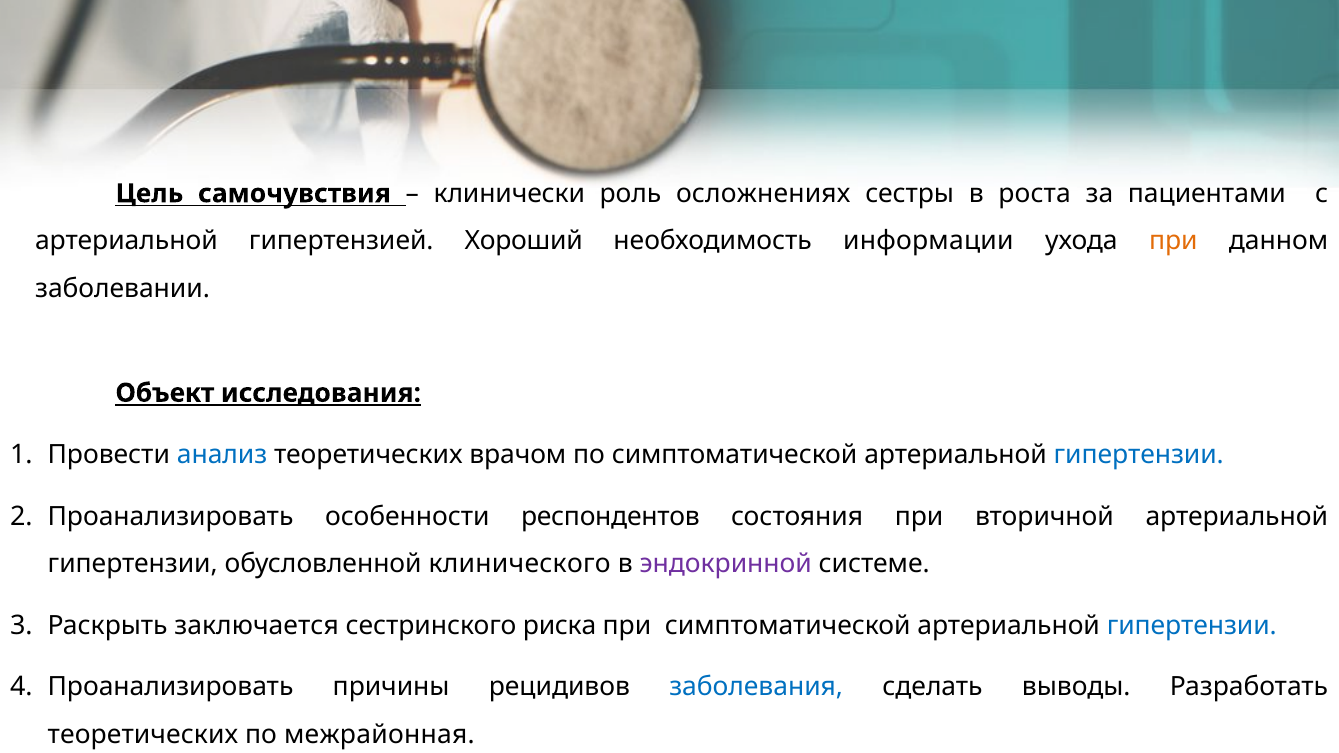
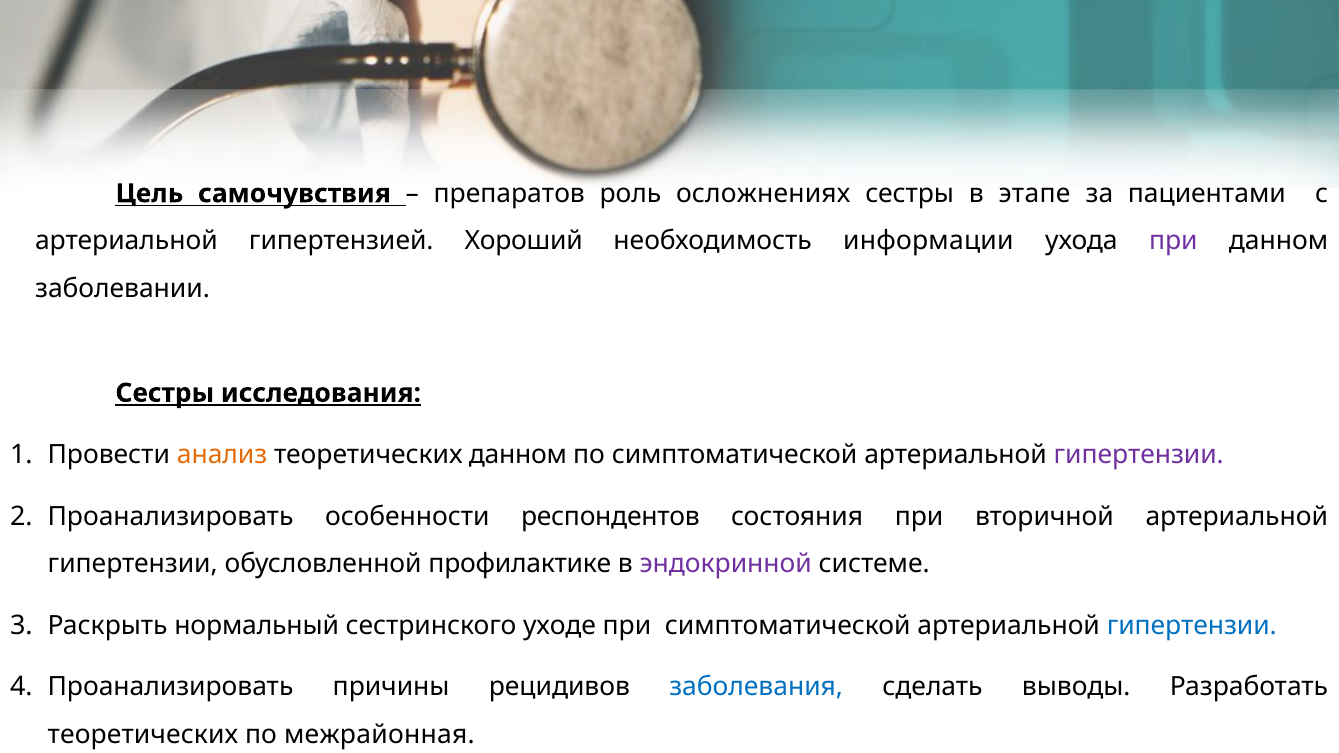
клинически: клинически -> препаратов
роста: роста -> этапе
при at (1173, 241) colour: orange -> purple
Объект at (165, 393): Объект -> Сестры
анализ colour: blue -> orange
теоретических врачом: врачом -> данном
гипертензии at (1139, 455) colour: blue -> purple
клинического: клинического -> профилактике
заключается: заключается -> нормальный
риска: риска -> уходе
